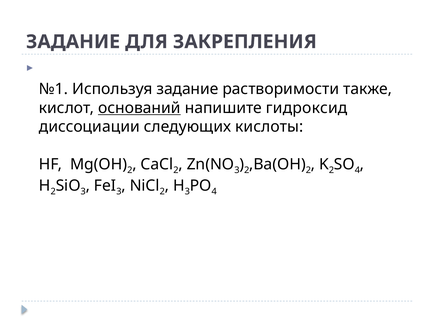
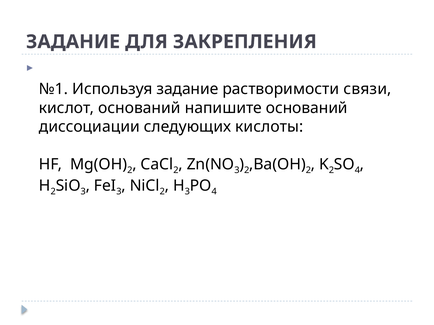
также: также -> связи
оснований at (139, 108) underline: present -> none
напишите гидроксид: гидроксид -> оснований
